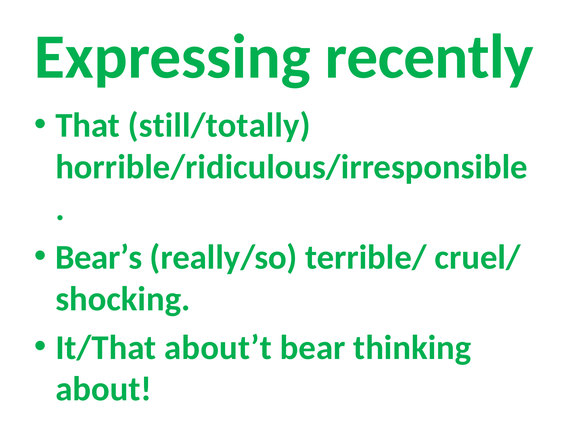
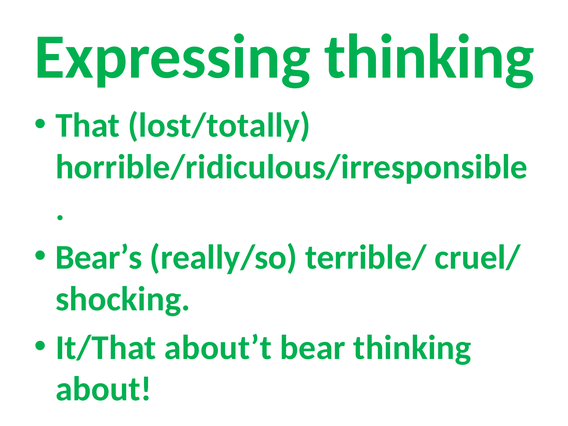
Expressing recently: recently -> thinking
still/totally: still/totally -> lost/totally
